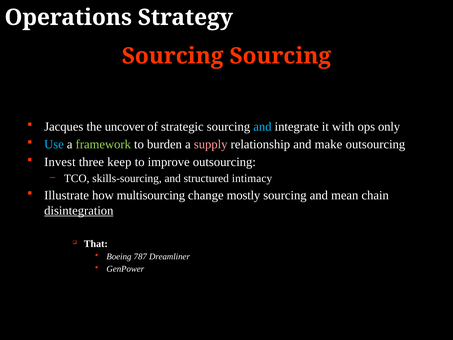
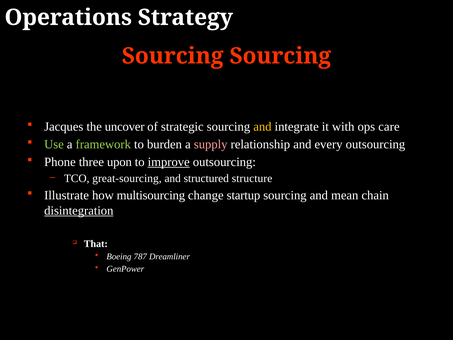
and at (262, 127) colour: light blue -> yellow
only: only -> care
Use colour: light blue -> light green
make: make -> every
Invest: Invest -> Phone
keep: keep -> upon
improve underline: none -> present
skills-sourcing: skills-sourcing -> great-sourcing
intimacy: intimacy -> structure
mostly: mostly -> startup
